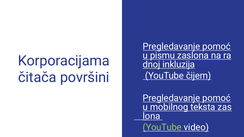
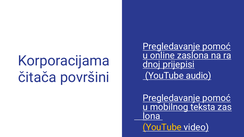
pismu: pismu -> online
inkluzija: inkluzija -> prijepisi
čijem: čijem -> audio
YouTube at (162, 128) colour: light green -> yellow
